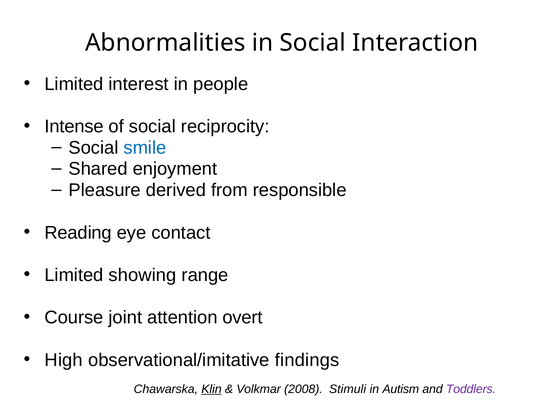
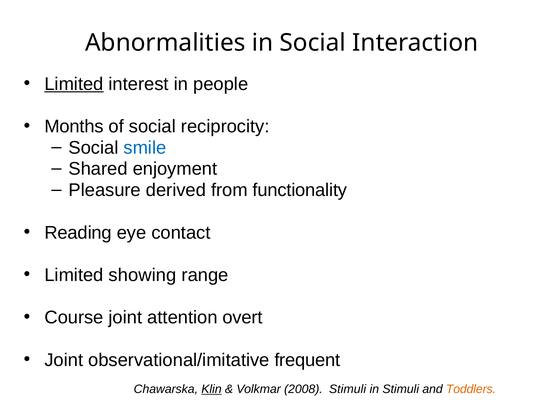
Limited at (74, 84) underline: none -> present
Intense: Intense -> Months
responsible: responsible -> functionality
High at (64, 360): High -> Joint
findings: findings -> frequent
in Autism: Autism -> Stimuli
Toddlers colour: purple -> orange
